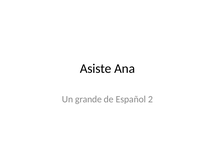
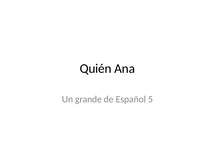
Asiste: Asiste -> Quién
2: 2 -> 5
